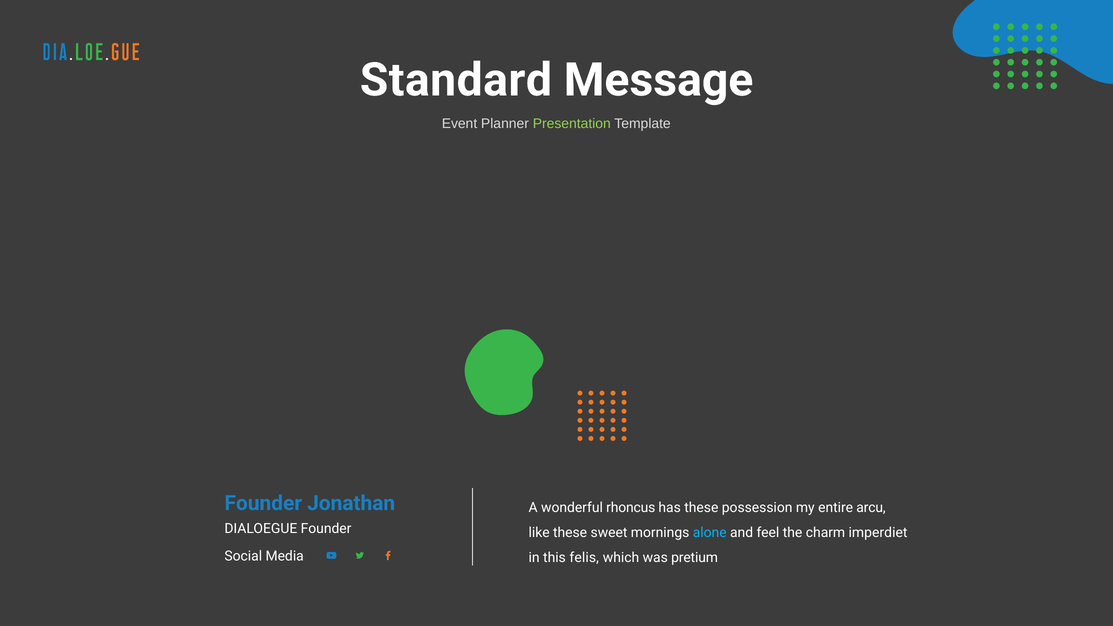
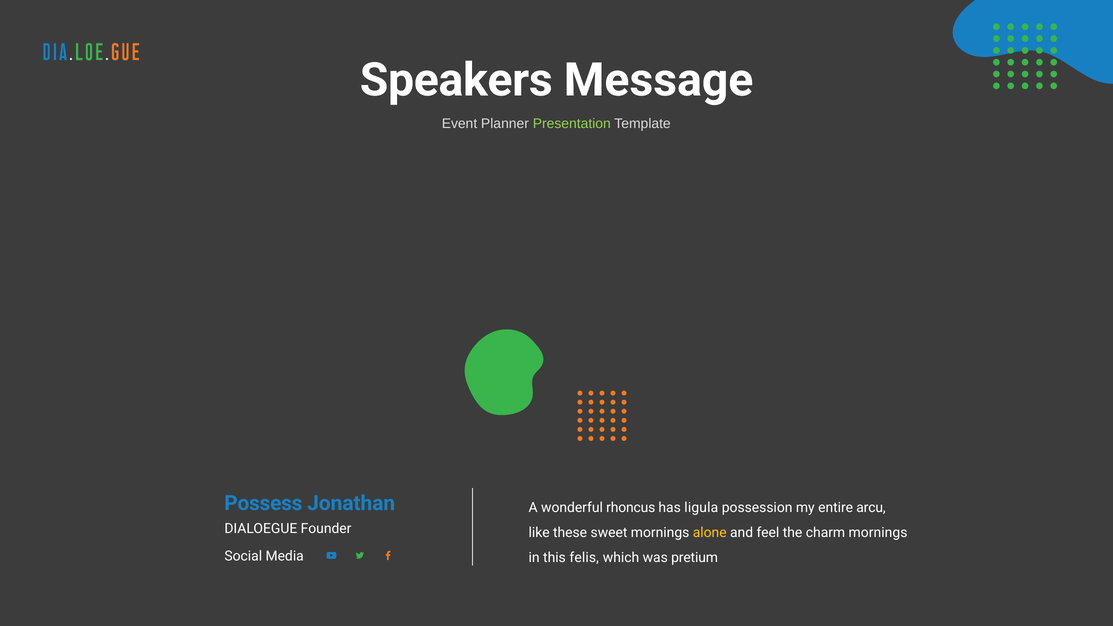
Standard: Standard -> Speakers
Founder at (263, 503): Founder -> Possess
has these: these -> ligula
alone colour: light blue -> yellow
charm imperdiet: imperdiet -> mornings
